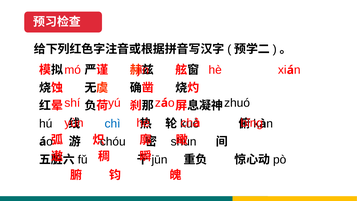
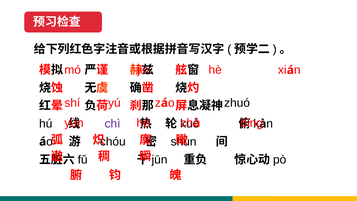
chì colour: blue -> purple
